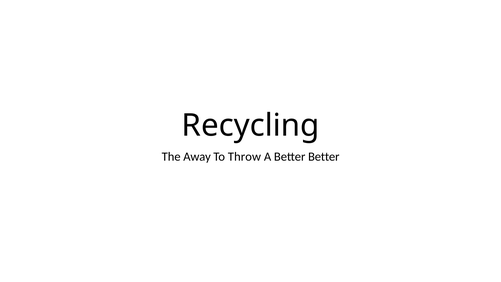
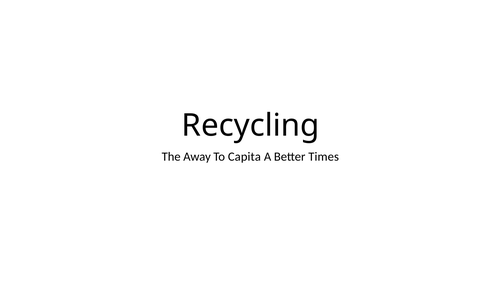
Throw: Throw -> Capita
Better Better: Better -> Times
